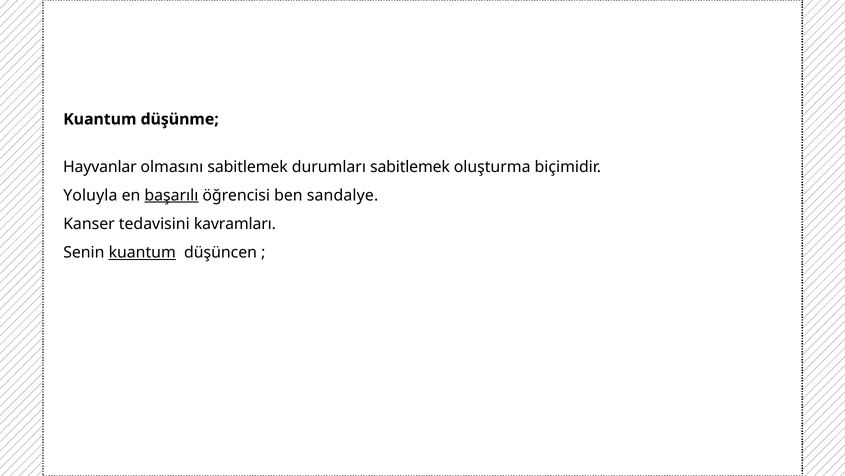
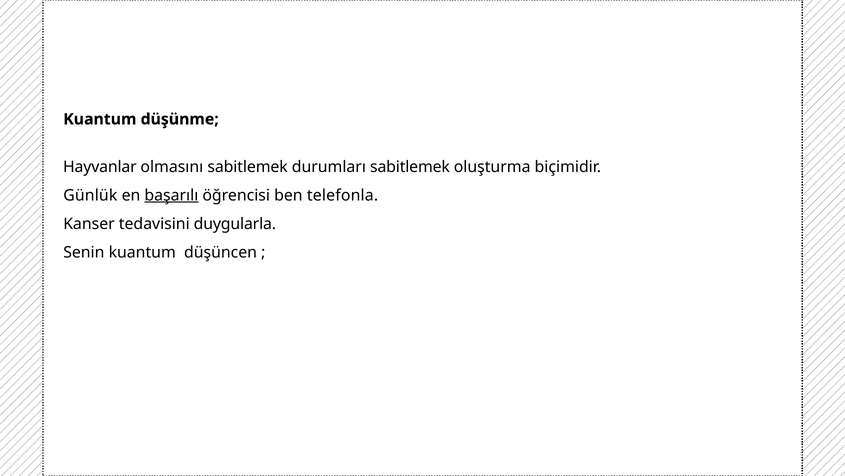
Yoluyla: Yoluyla -> Günlük
sandalye: sandalye -> telefonla
kavramları: kavramları -> duygularla
kuantum at (142, 252) underline: present -> none
